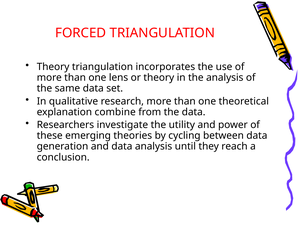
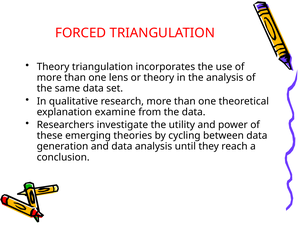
combine: combine -> examine
